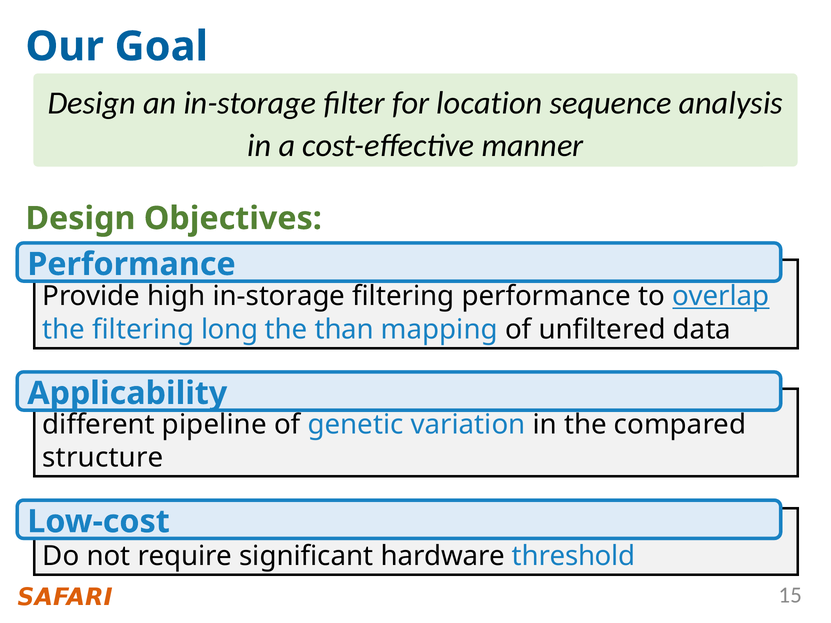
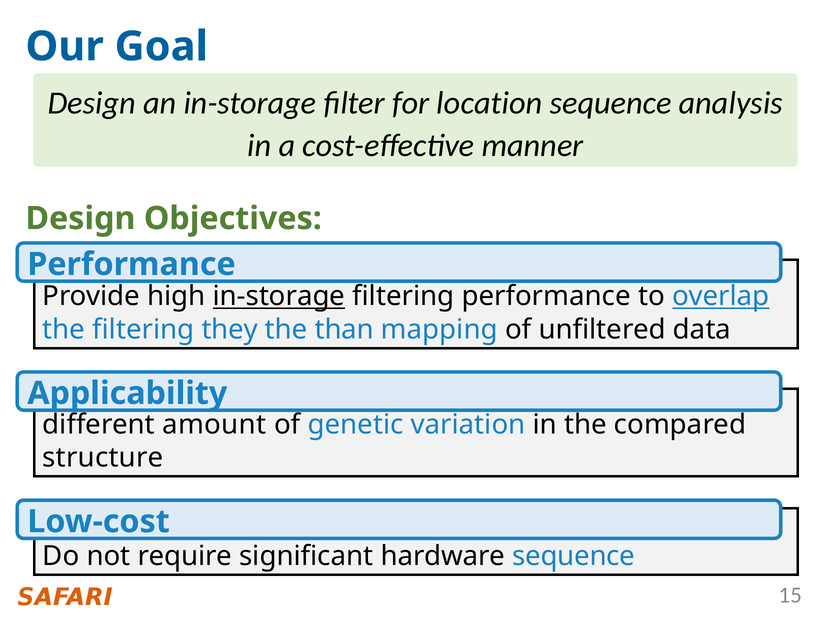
in-storage at (279, 296) underline: none -> present
long: long -> they
pipeline: pipeline -> amount
hardware threshold: threshold -> sequence
